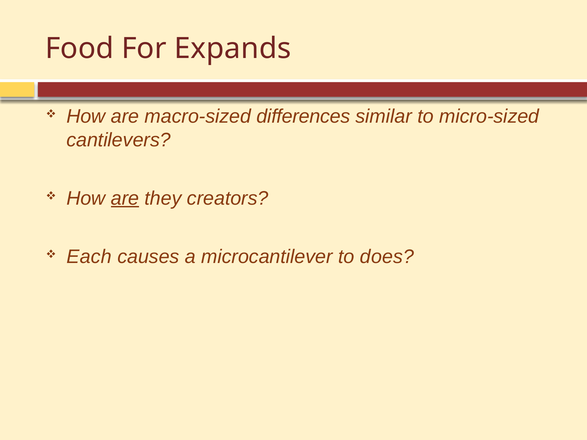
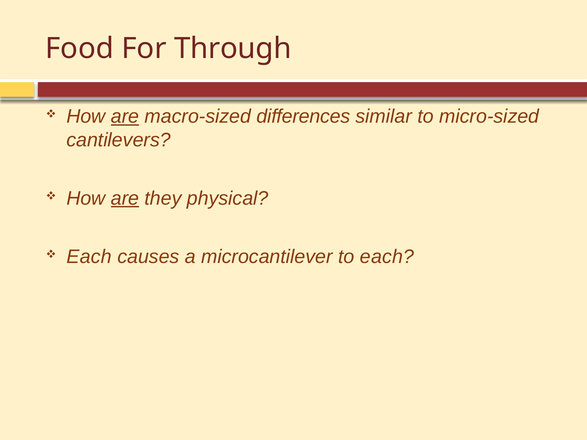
Expands: Expands -> Through
are at (125, 117) underline: none -> present
creators: creators -> physical
to does: does -> each
